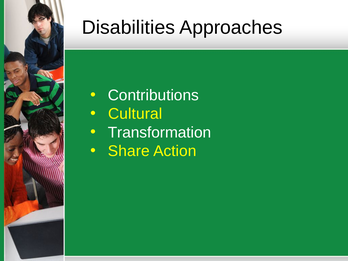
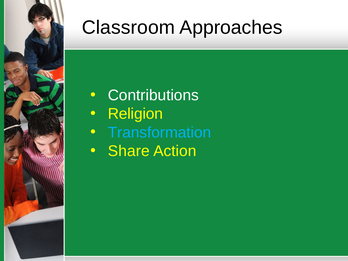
Disabilities: Disabilities -> Classroom
Cultural: Cultural -> Religion
Transformation colour: white -> light blue
